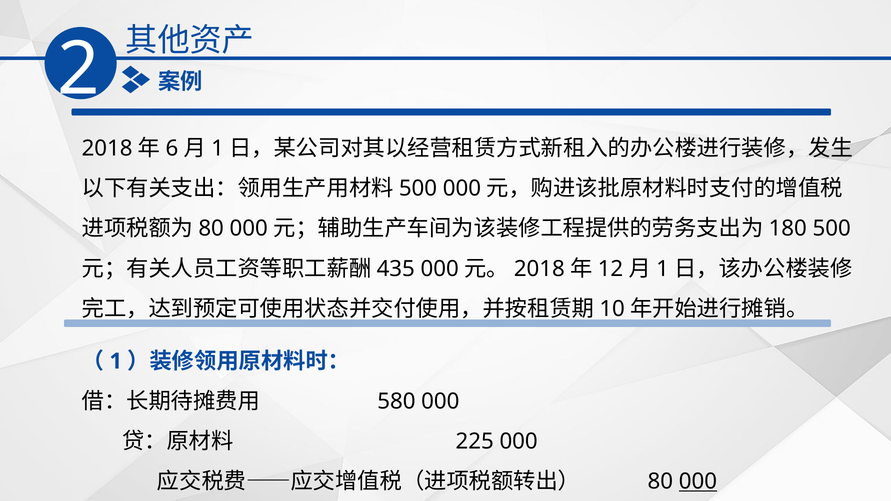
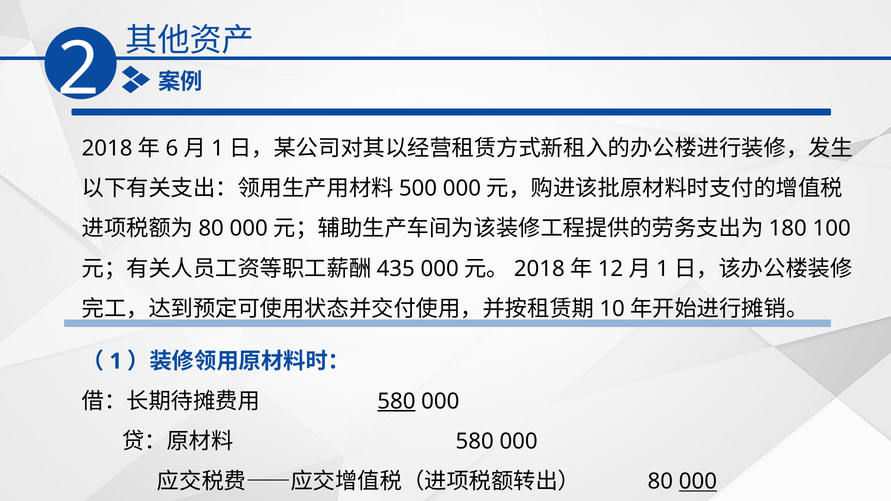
500: 500 -> 100
580 at (396, 401) underline: none -> present
225 at (475, 442): 225 -> 580
